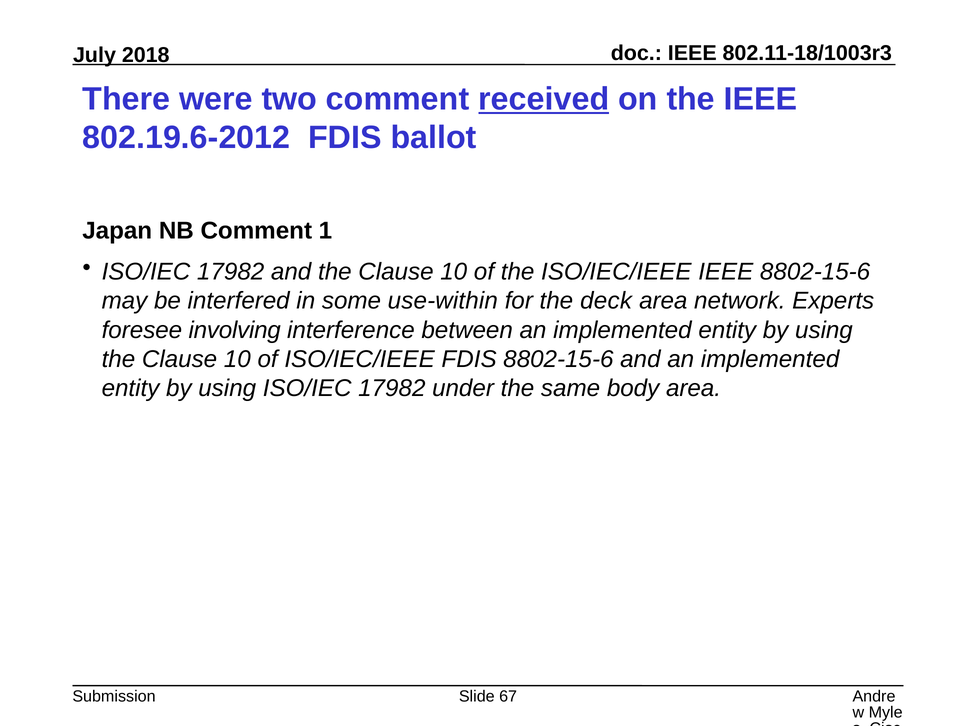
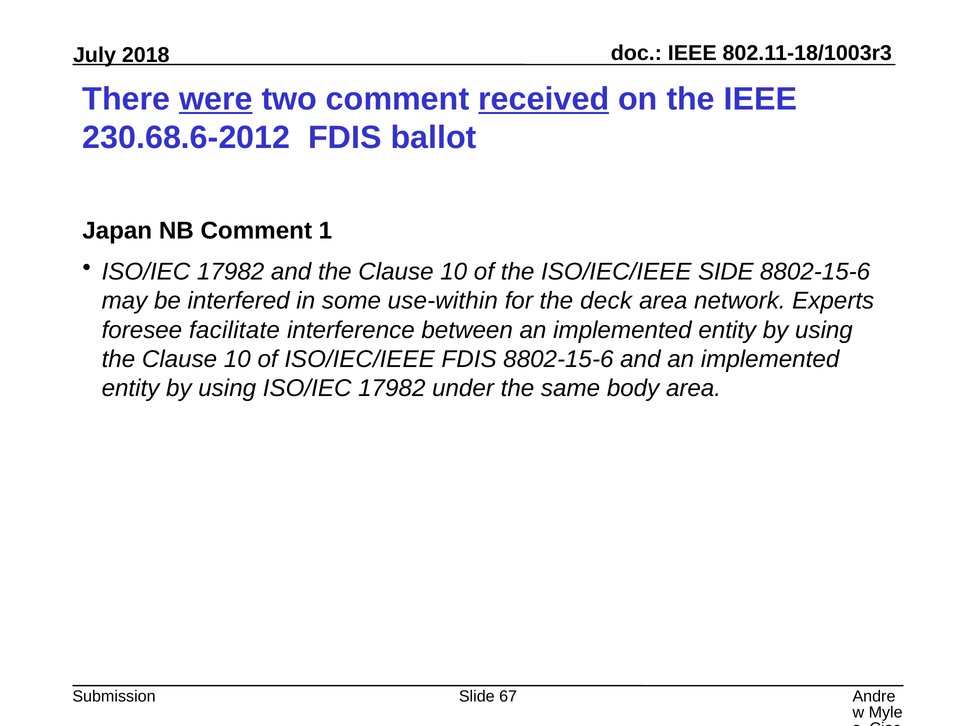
were underline: none -> present
802.19.6-2012: 802.19.6-2012 -> 230.68.6-2012
ISO/IEC/IEEE IEEE: IEEE -> SIDE
involving: involving -> facilitate
